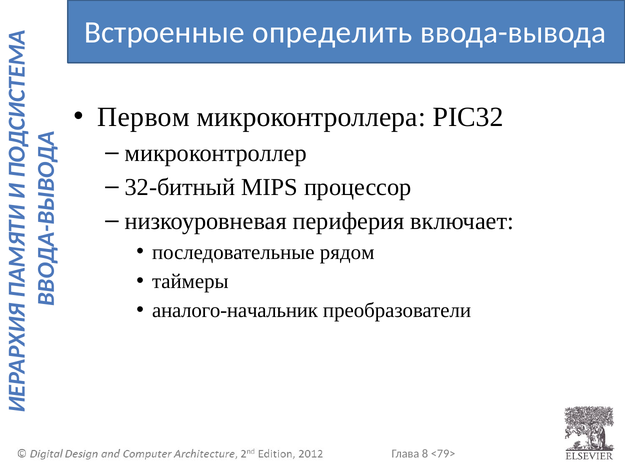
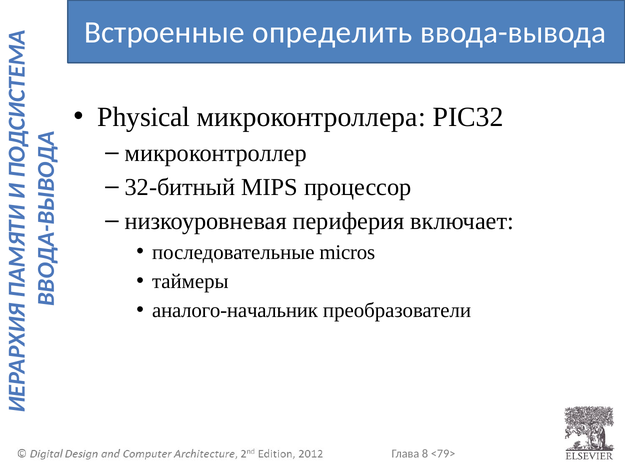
Первом: Первом -> Physical
рядом: рядом -> micros
